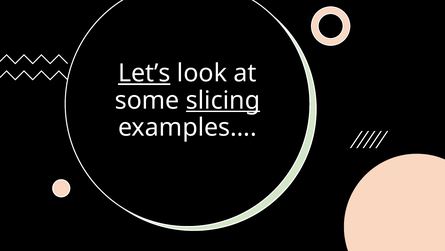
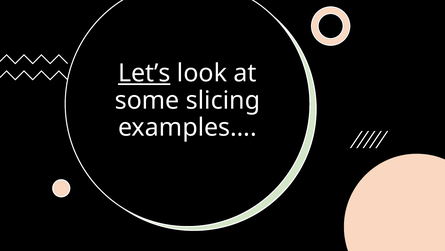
slicing underline: present -> none
